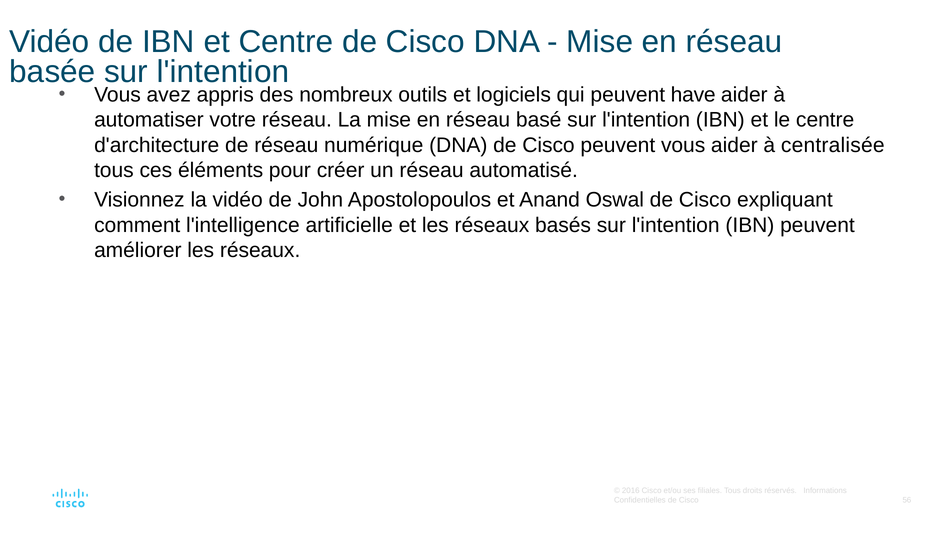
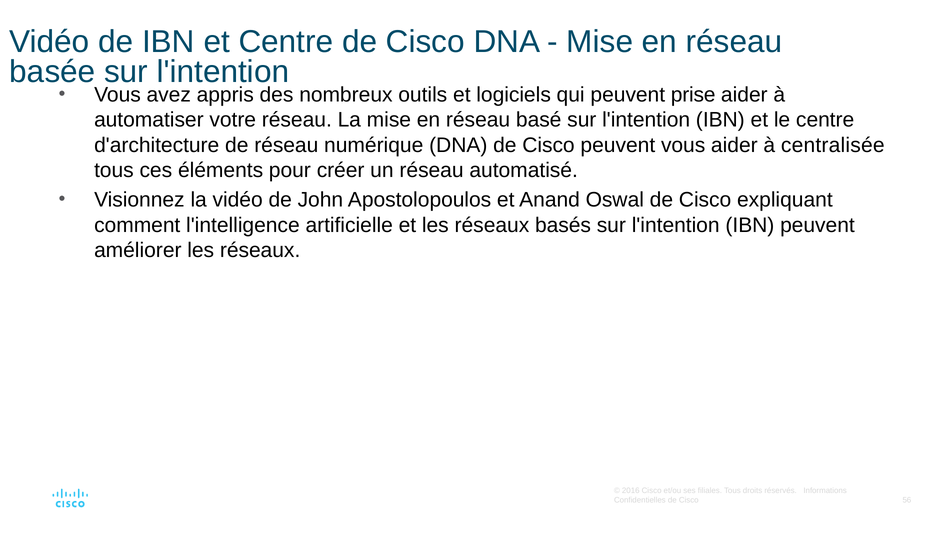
have: have -> prise
